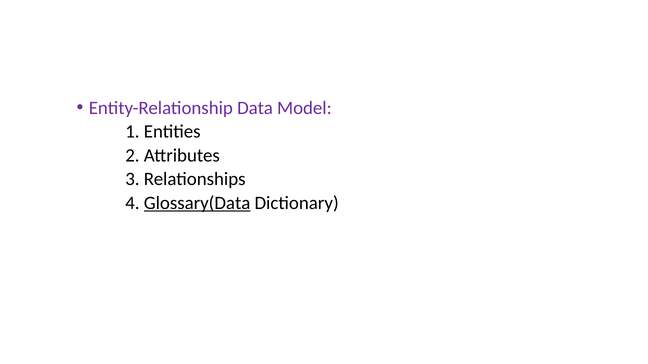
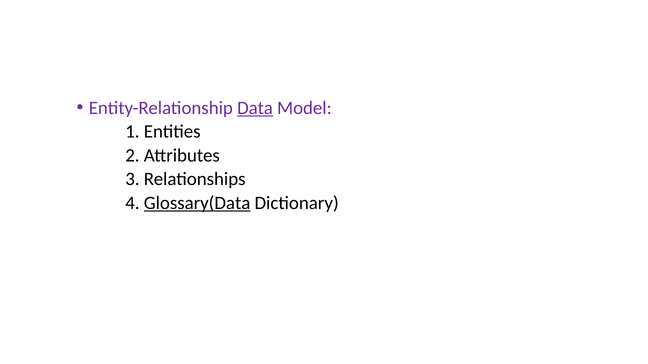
Data underline: none -> present
